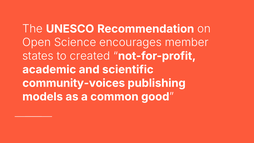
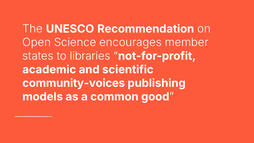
created: created -> libraries
